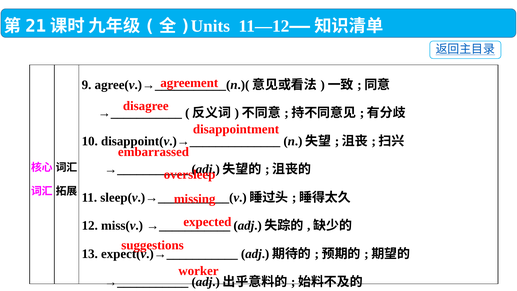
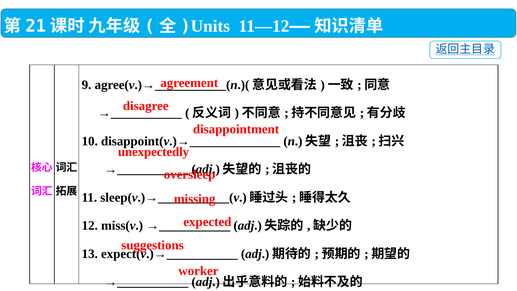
embarrassed: embarrassed -> unexpectedly
